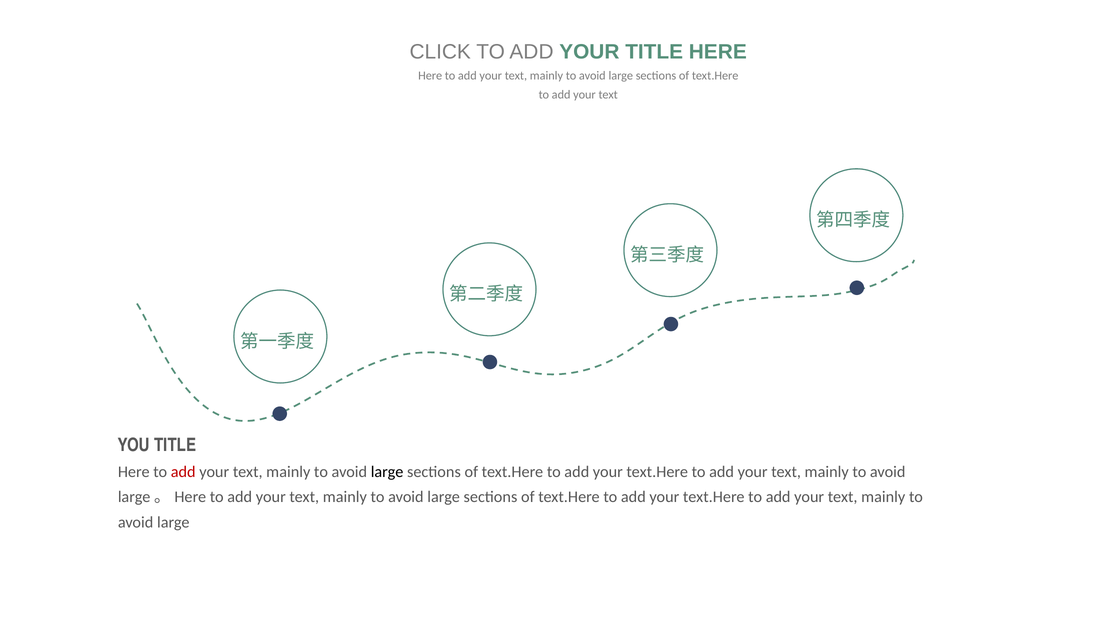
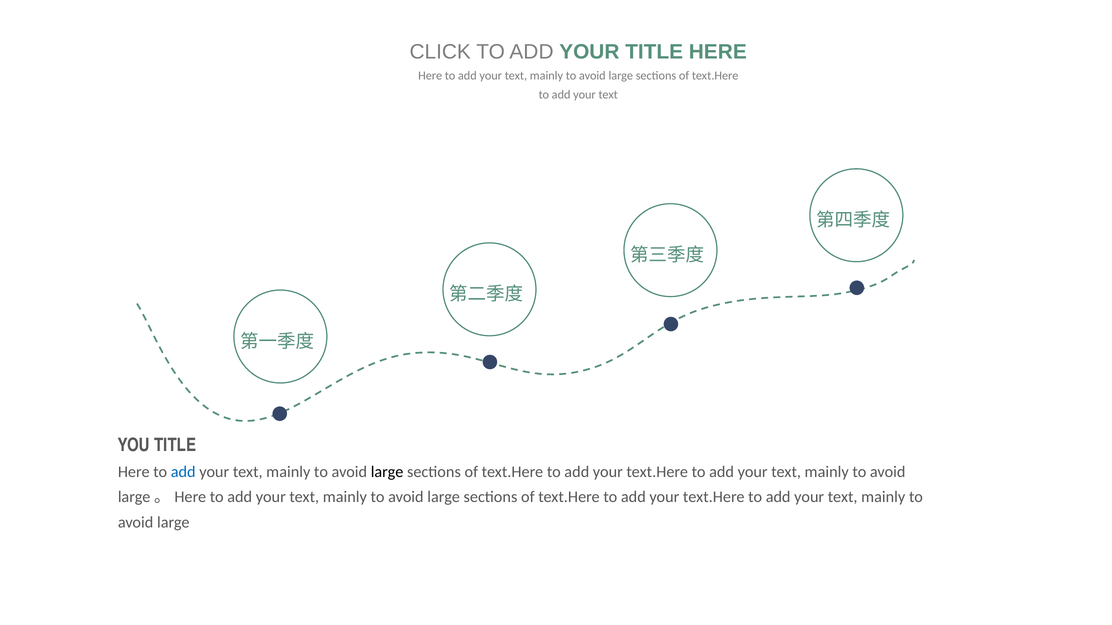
add at (183, 472) colour: red -> blue
